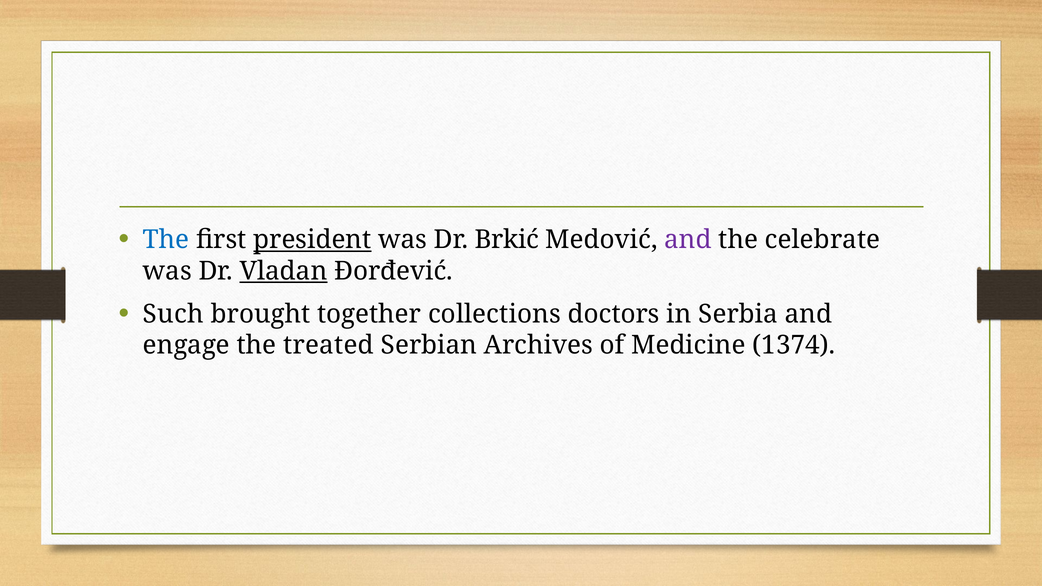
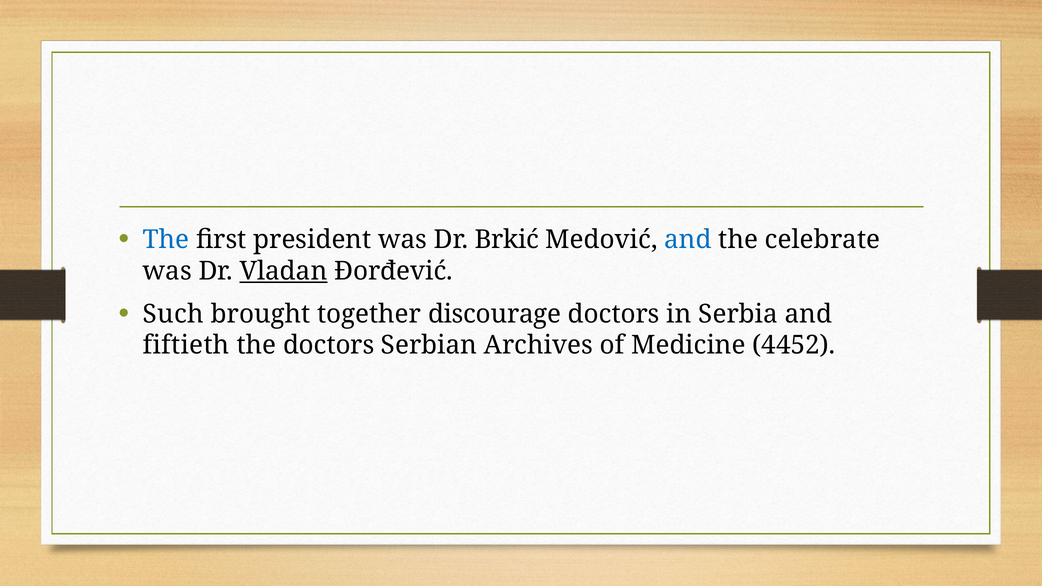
president underline: present -> none
and at (688, 240) colour: purple -> blue
collections: collections -> discourage
engage: engage -> fiftieth
the treated: treated -> doctors
1374: 1374 -> 4452
